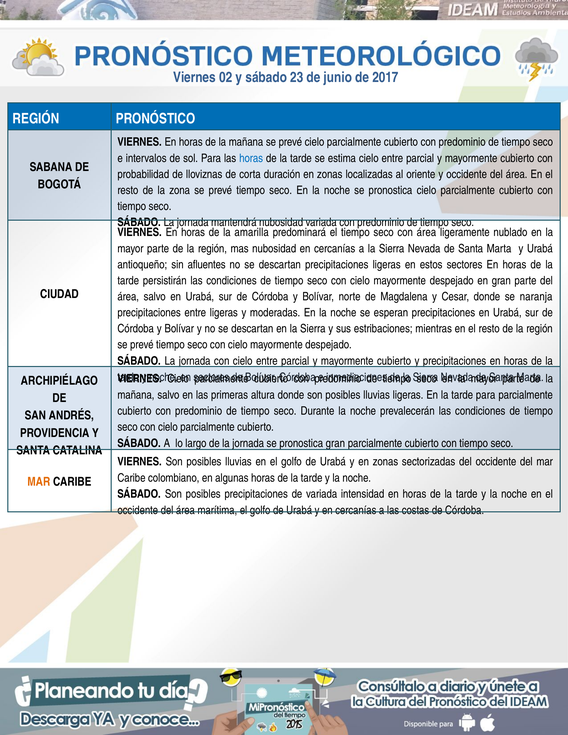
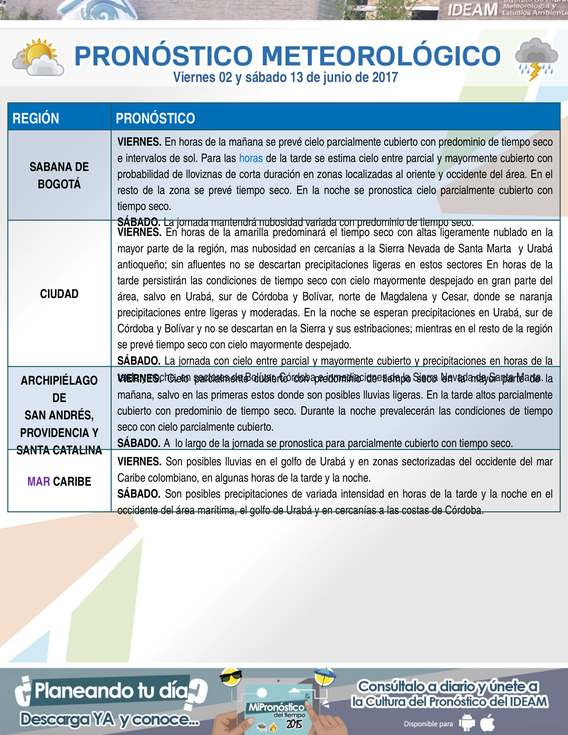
23: 23 -> 13
con área: área -> altas
primeras altura: altura -> estos
tarde para: para -> altos
pronostica gran: gran -> para
MAR at (39, 482) colour: orange -> purple
